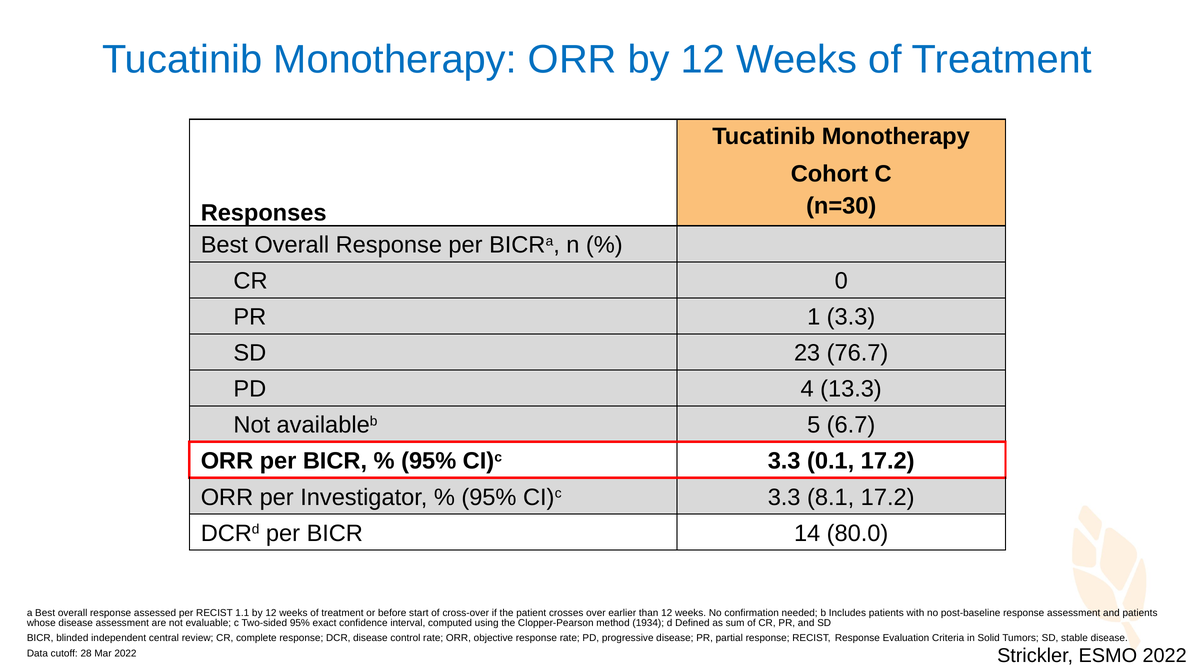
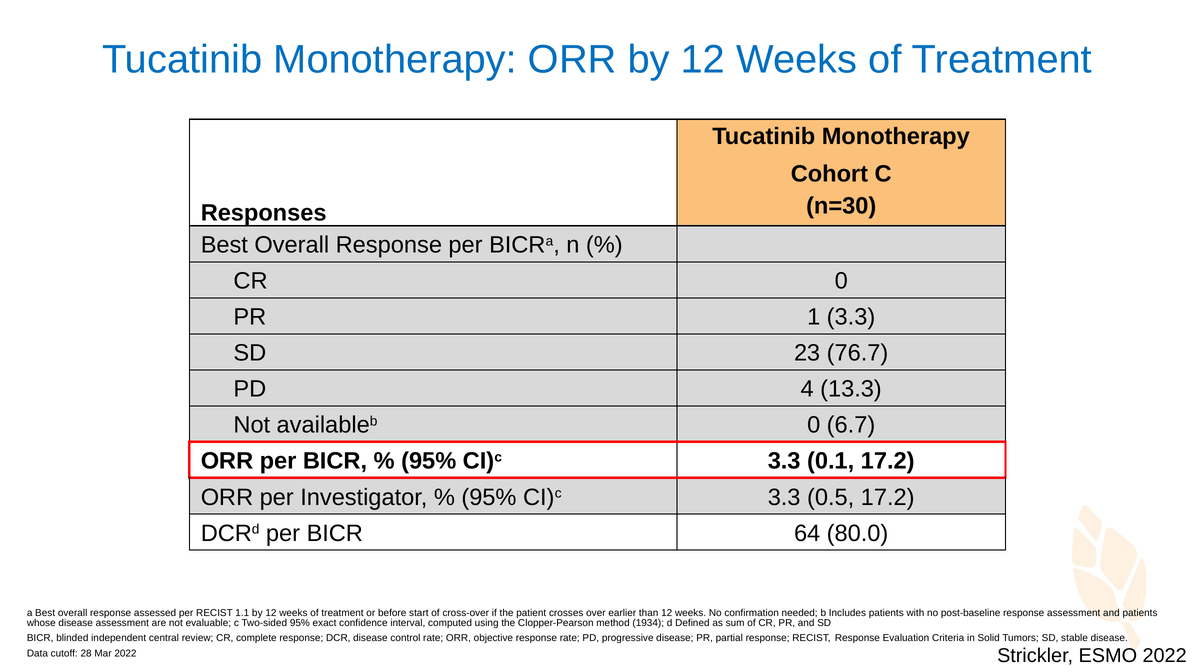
availableb 5: 5 -> 0
8.1: 8.1 -> 0.5
14: 14 -> 64
